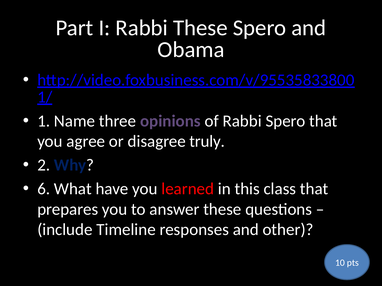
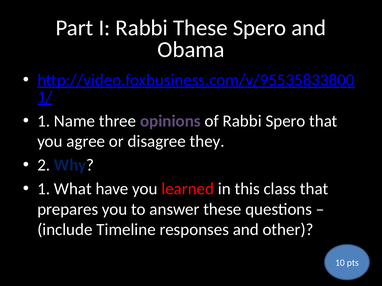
truly: truly -> they
6 at (44, 189): 6 -> 1
